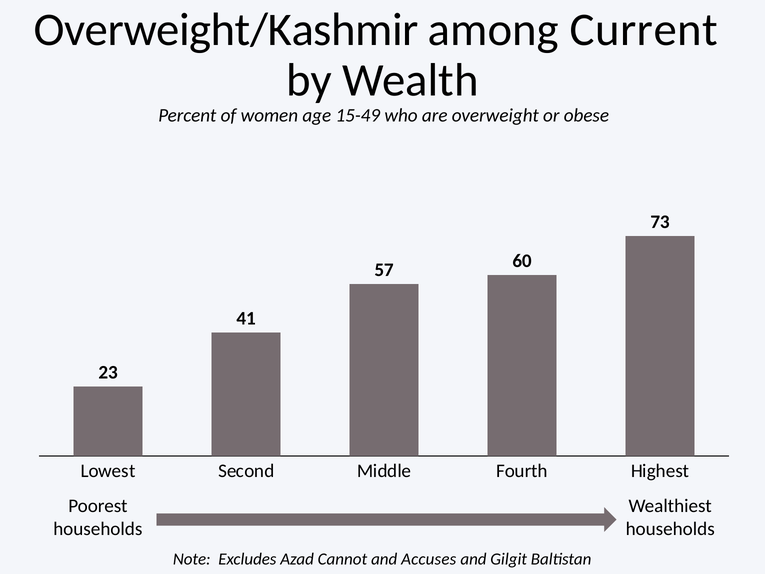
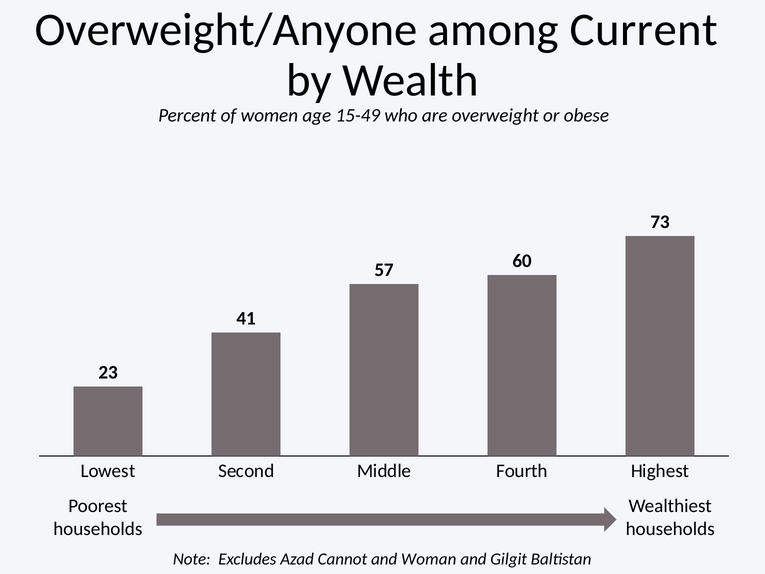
Overweight/Kashmir: Overweight/Kashmir -> Overweight/Anyone
Accuses: Accuses -> Woman
